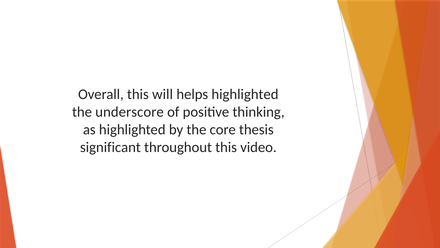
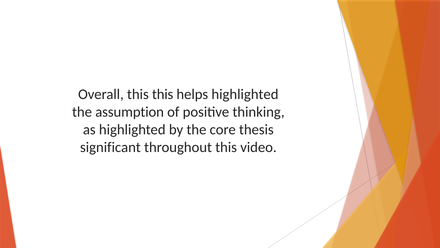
this will: will -> this
underscore: underscore -> assumption
